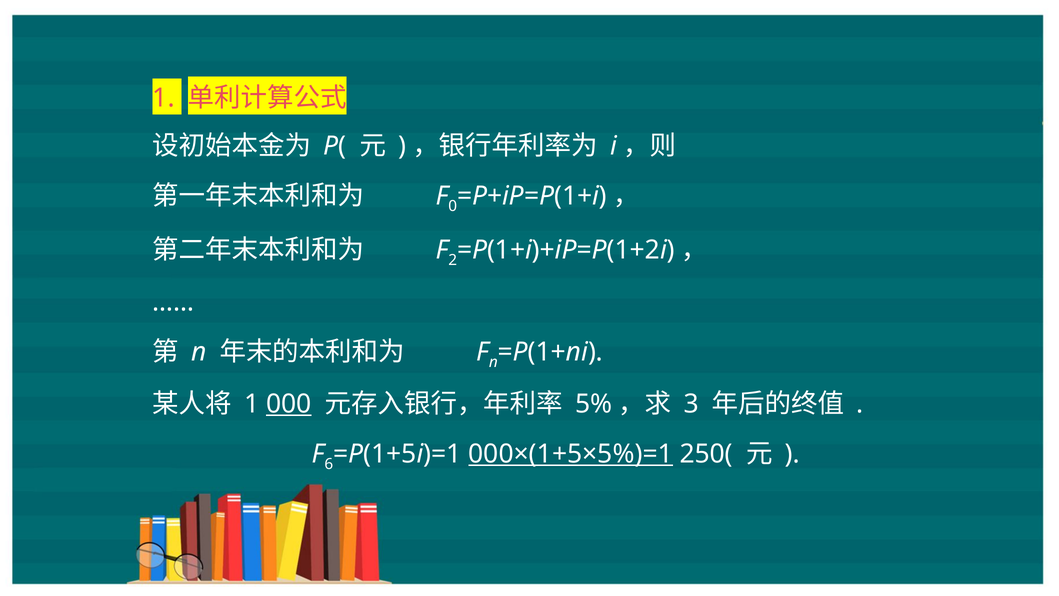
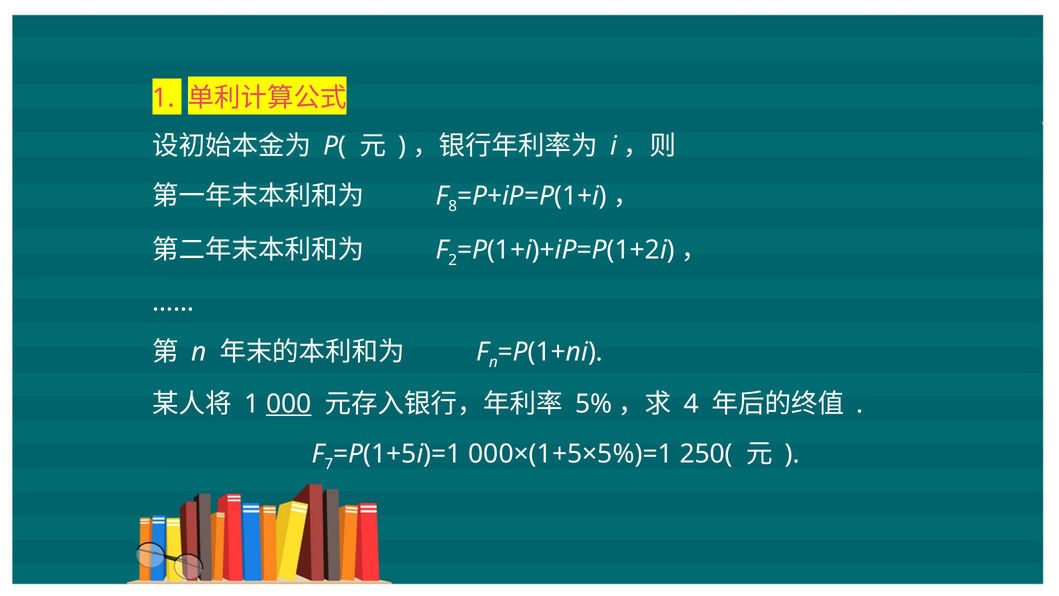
0: 0 -> 8
3: 3 -> 4
6: 6 -> 7
000×(1+5×5%)=1 underline: present -> none
